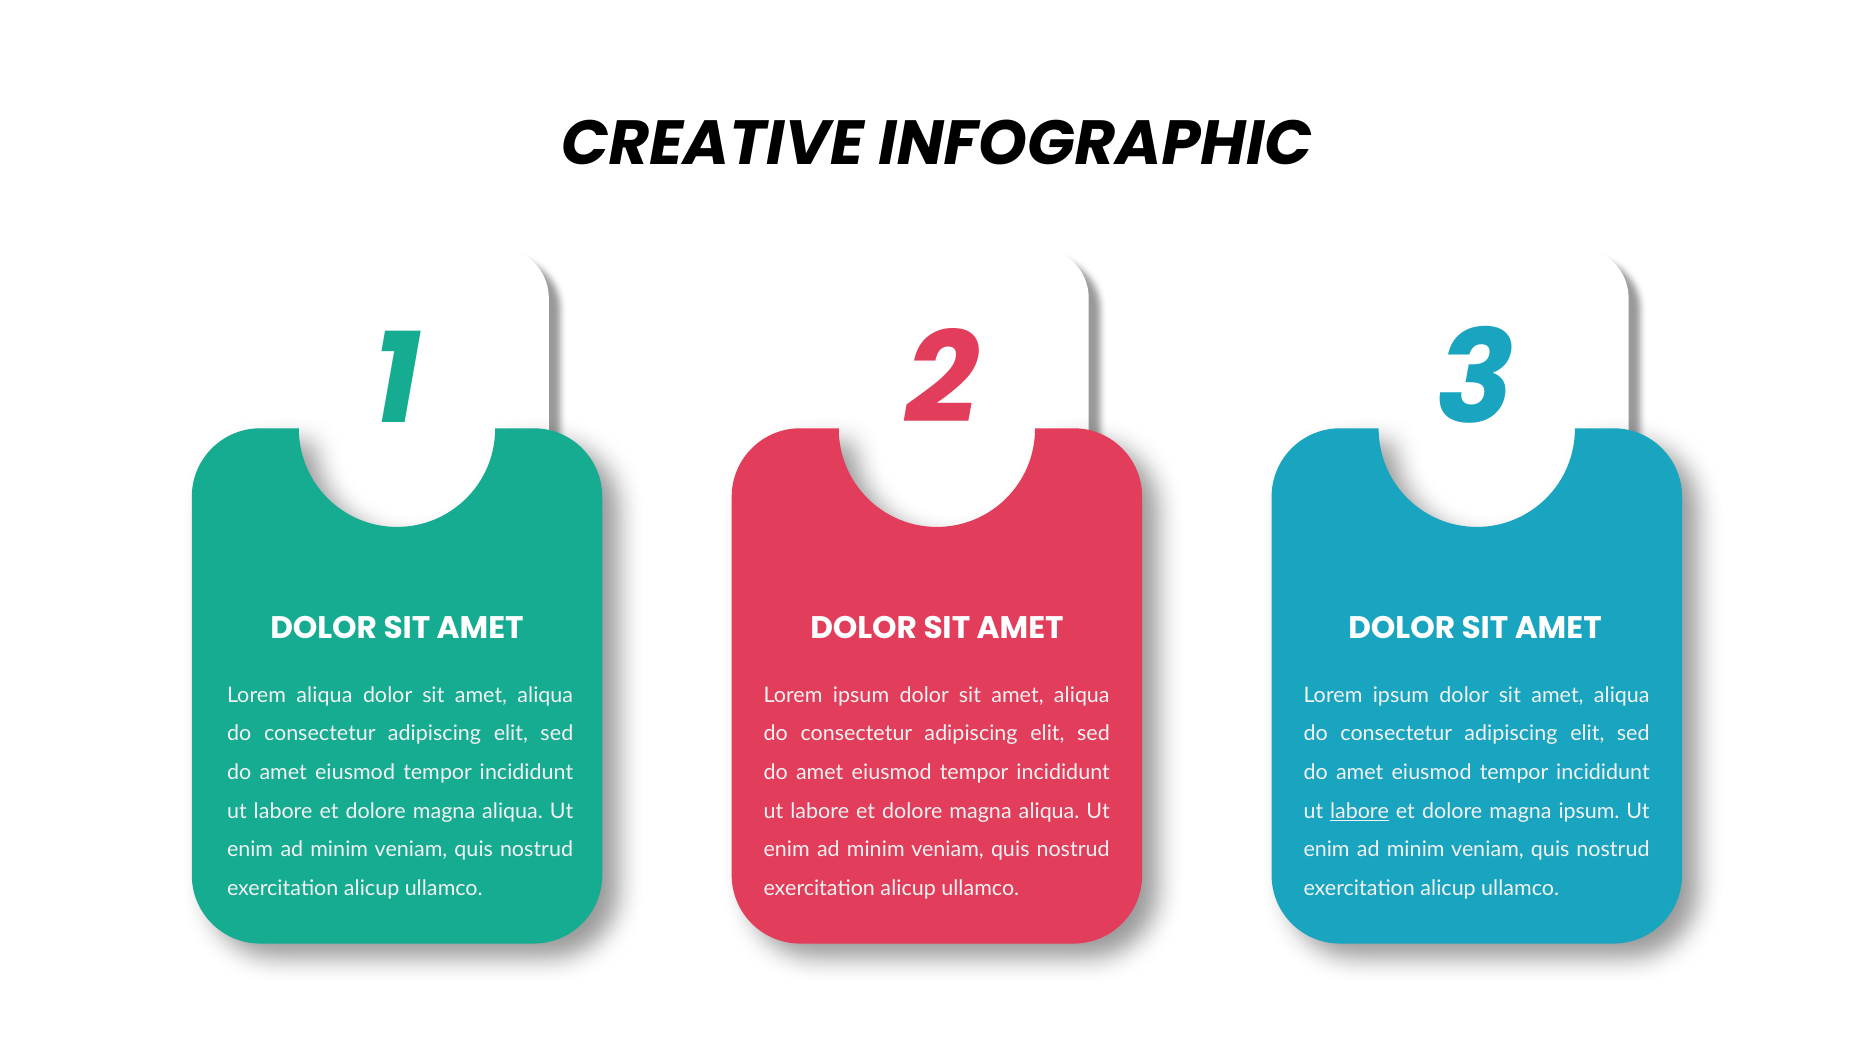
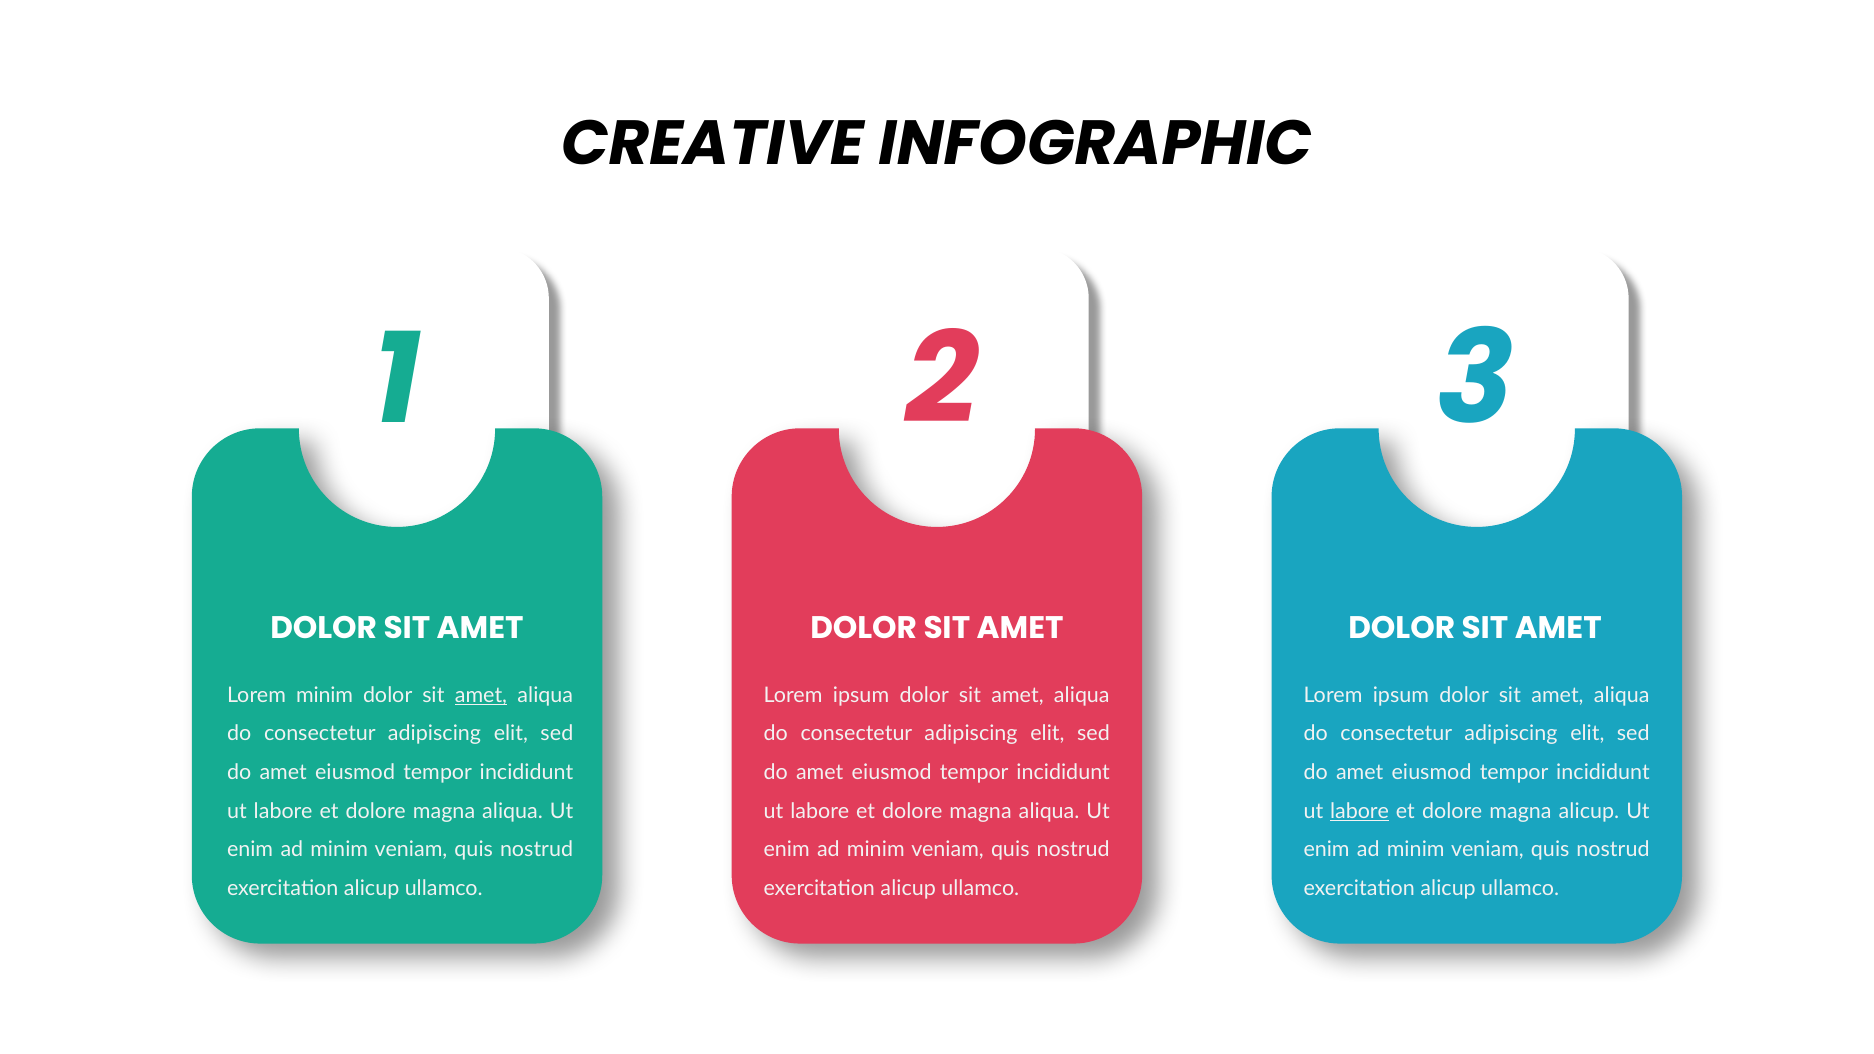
Lorem aliqua: aliqua -> minim
amet at (481, 695) underline: none -> present
magna ipsum: ipsum -> alicup
